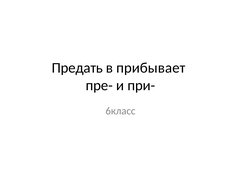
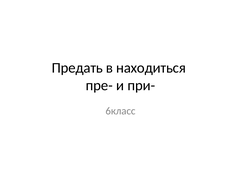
прибывает: прибывает -> находиться
